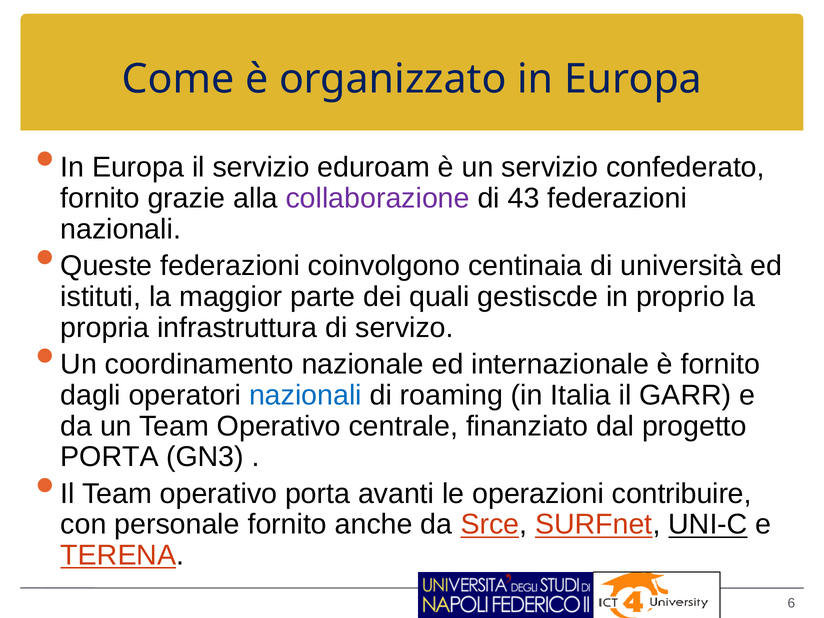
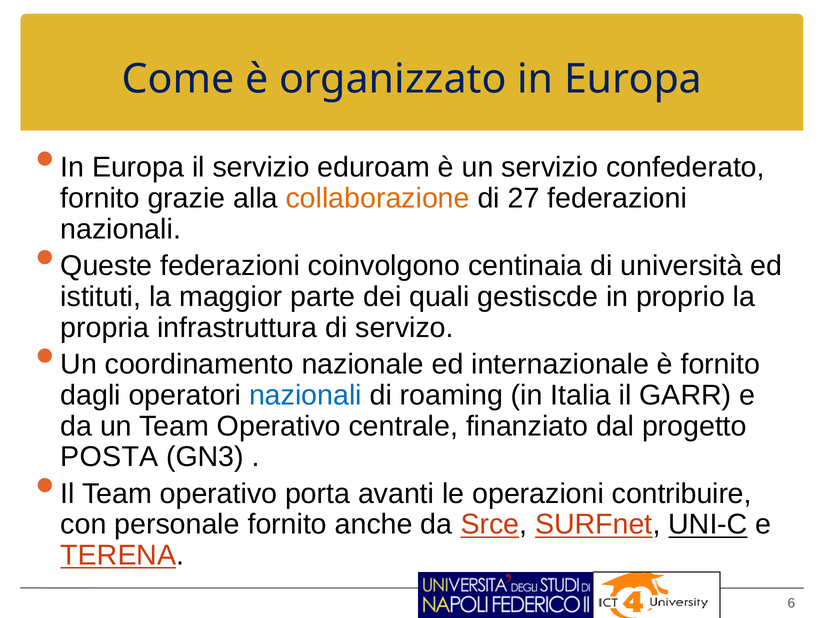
collaborazione colour: purple -> orange
43: 43 -> 27
PORTA at (110, 457): PORTA -> POSTA
